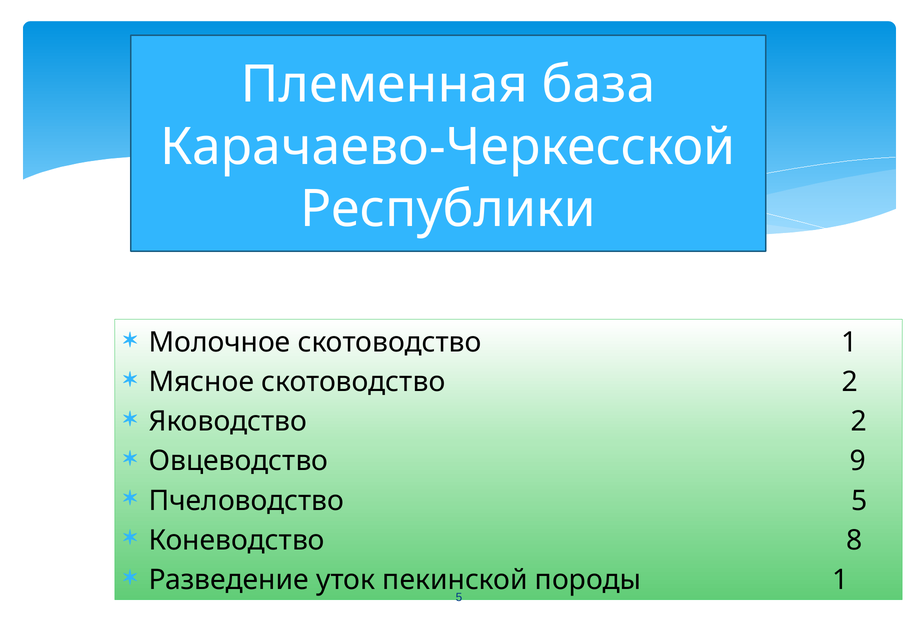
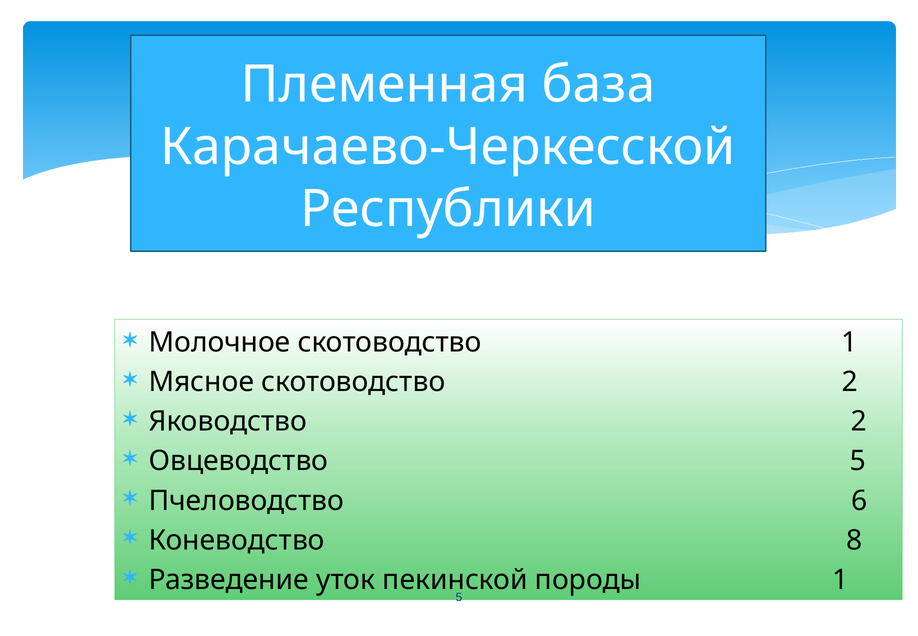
Овцеводство 9: 9 -> 5
Пчеловодство 5: 5 -> 6
